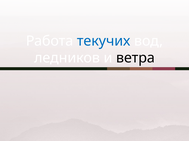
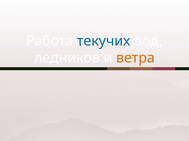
ветра colour: black -> orange
